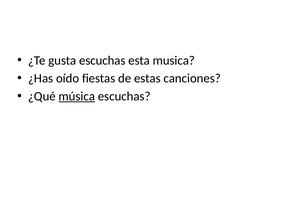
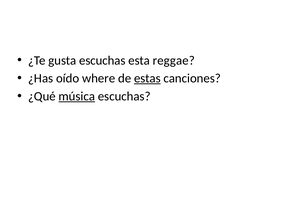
musica: musica -> reggae
fiestas: fiestas -> where
estas underline: none -> present
